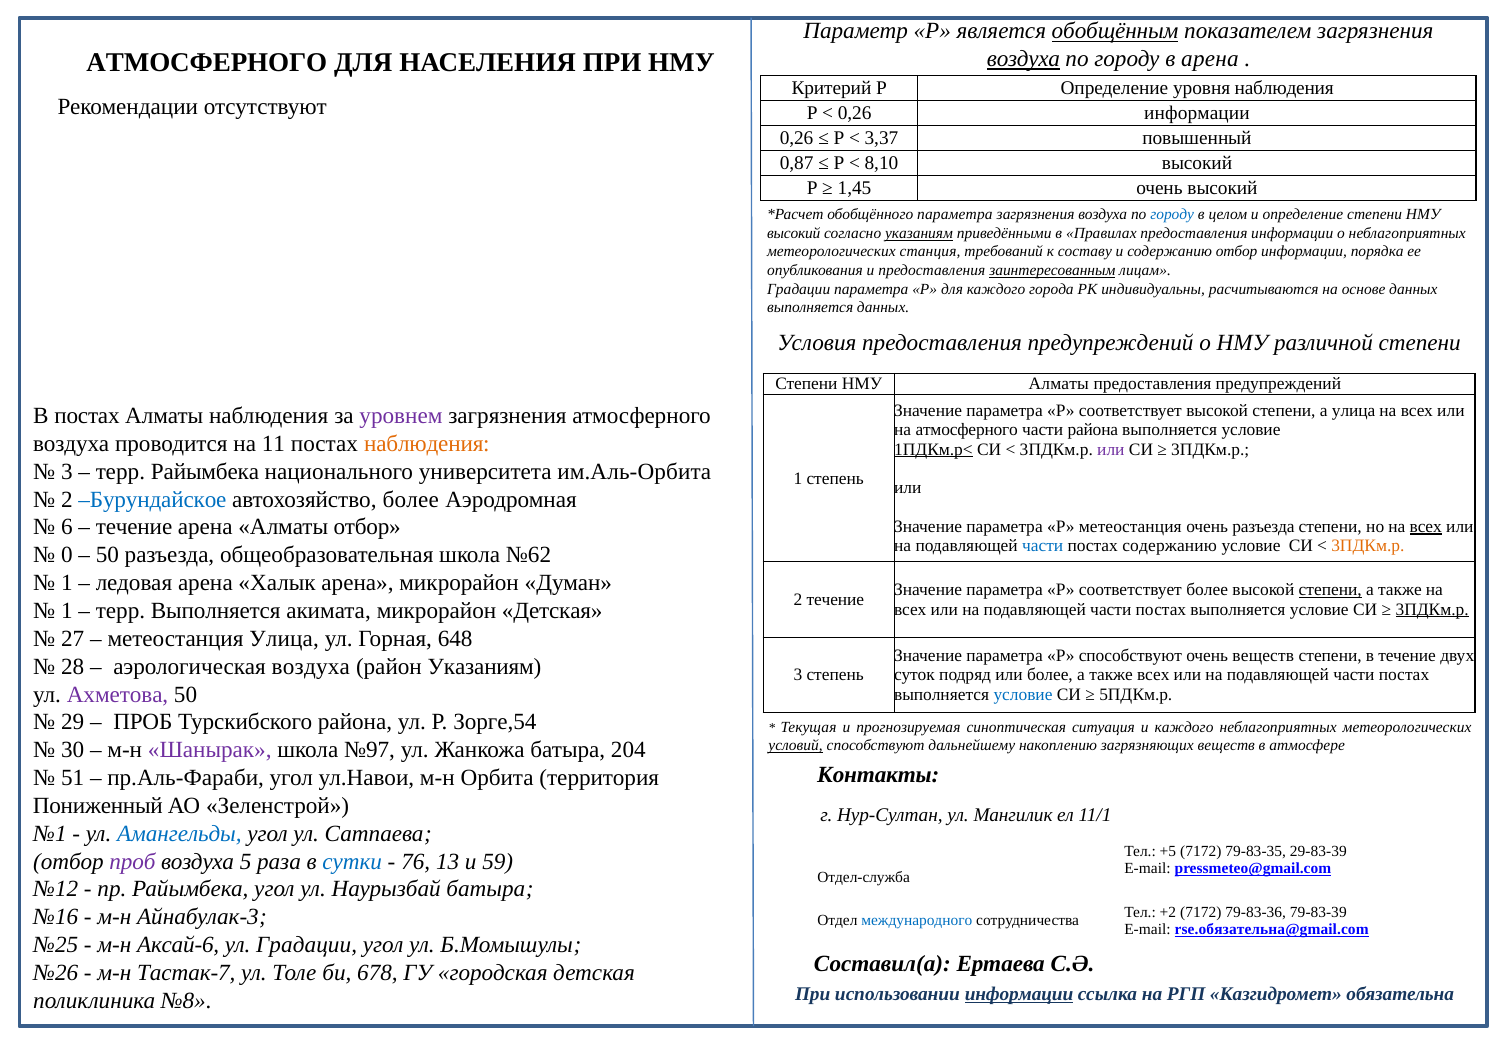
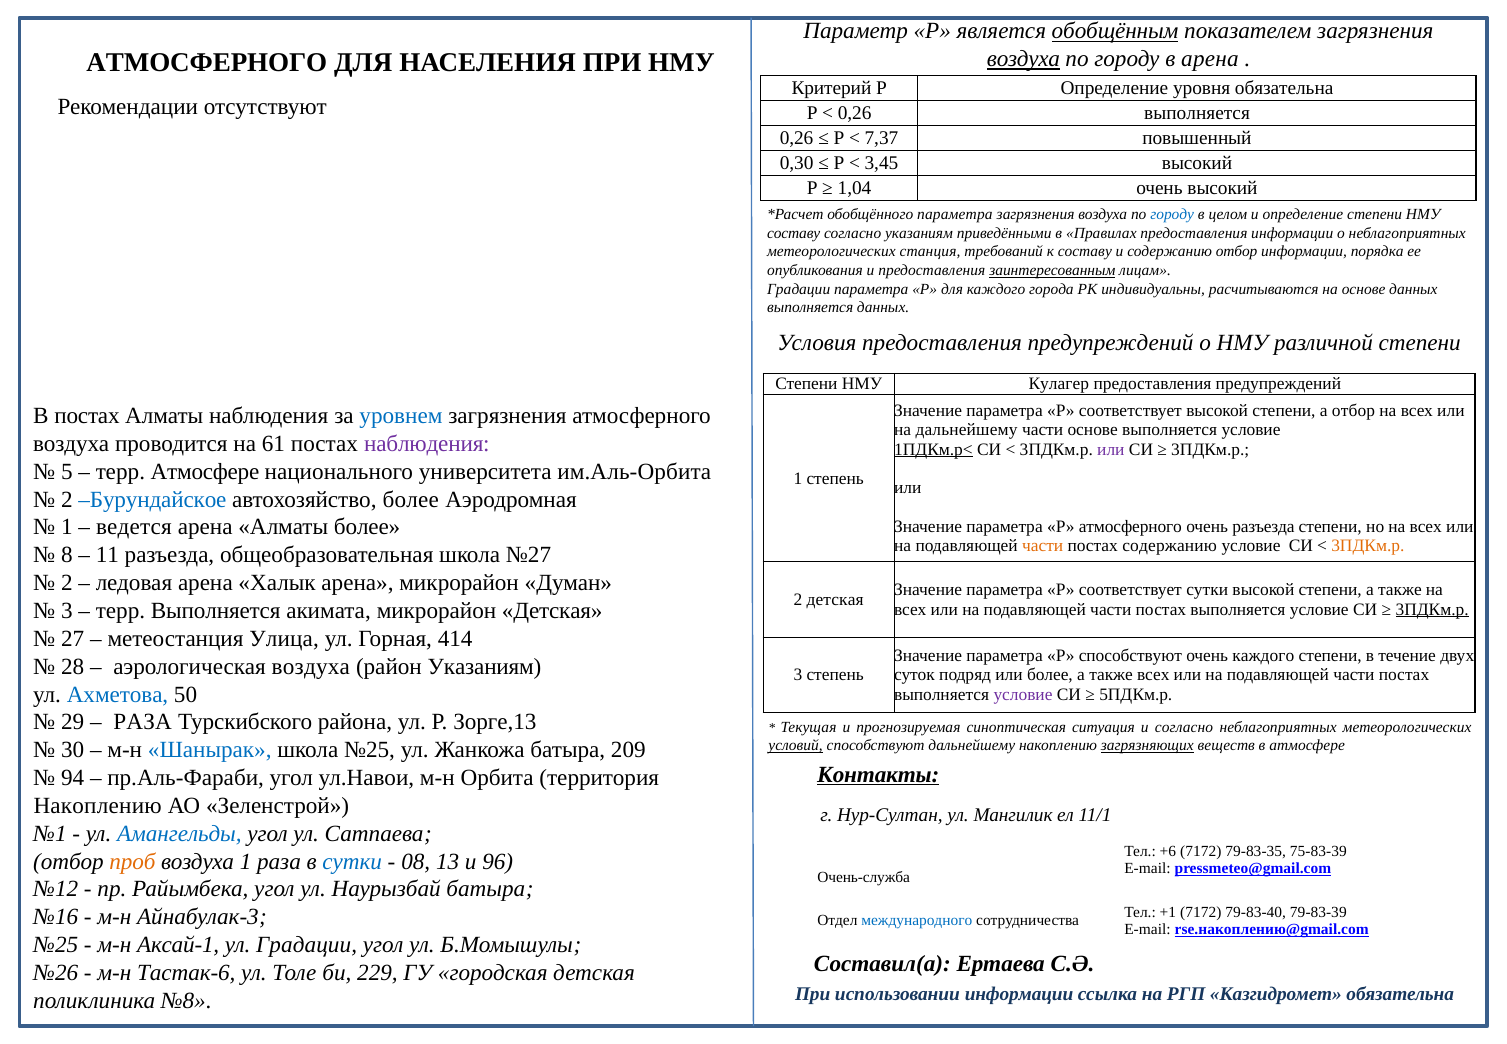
уровня наблюдения: наблюдения -> обязательна
0,26 информации: информации -> выполняется
3,37: 3,37 -> 7,37
0,87: 0,87 -> 0,30
8,10: 8,10 -> 3,45
1,45: 1,45 -> 1,04
высокий at (794, 233): высокий -> составу
указаниям at (919, 233) underline: present -> none
НМУ Алматы: Алматы -> Кулагер
а улица: улица -> отбор
уровнем colour: purple -> blue
на атмосферного: атмосферного -> дальнейшему
части района: района -> основе
11: 11 -> 61
наблюдения at (427, 444) colour: orange -> purple
3 at (67, 471): 3 -> 5
терр Райымбека: Райымбека -> Атмосфере
6 at (67, 527): 6 -> 1
течение at (134, 527): течение -> ведется
Алматы отбор: отбор -> более
Р метеостанция: метеостанция -> атмосферного
всех at (1426, 526) underline: present -> none
части at (1043, 545) colour: blue -> orange
0: 0 -> 8
50 at (107, 555): 50 -> 11
№62: №62 -> №27
1 at (67, 583): 1 -> 2
соответствует более: более -> сутки
степени at (1330, 590) underline: present -> none
2 течение: течение -> детская
1 at (67, 610): 1 -> 3
648: 648 -> 414
очень веществ: веществ -> каждого
Ахметова colour: purple -> blue
условие at (1023, 694) colour: blue -> purple
ПРОБ at (143, 722): ПРОБ -> РАЗА
Зорге,54: Зорге,54 -> Зорге,13
и каждого: каждого -> согласно
загрязняющих underline: none -> present
Шанырак colour: purple -> blue
школа №97: №97 -> №25
204: 204 -> 209
Контакты underline: none -> present
51: 51 -> 94
Пониженный at (98, 805): Пониженный -> Накоплению
+5: +5 -> +6
29-83-39: 29-83-39 -> 75-83-39
проб at (133, 861) colour: purple -> orange
воздуха 5: 5 -> 1
76: 76 -> 08
59: 59 -> 96
Отдел-служба: Отдел-служба -> Очень-служба
+2: +2 -> +1
79-83-36: 79-83-36 -> 79-83-40
rse.обязательна@gmail.com: rse.обязательна@gmail.com -> rse.накоплению@gmail.com
Аксай-6: Аксай-6 -> Аксай-1
Тастак-7: Тастак-7 -> Тастак-6
678: 678 -> 229
информации at (1019, 993) underline: present -> none
